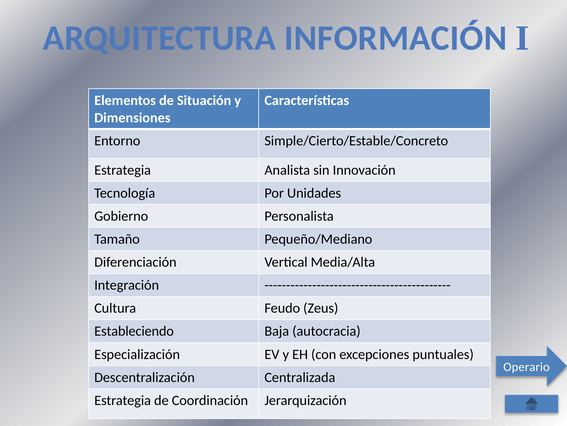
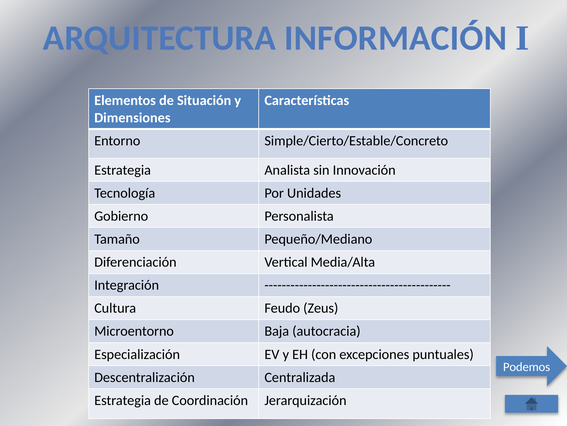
Estableciendo: Estableciendo -> Microentorno
Operario: Operario -> Podemos
